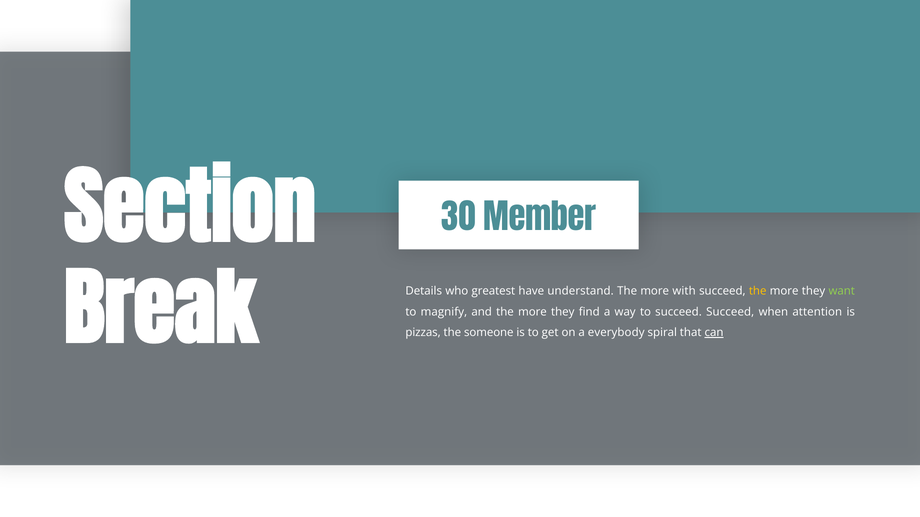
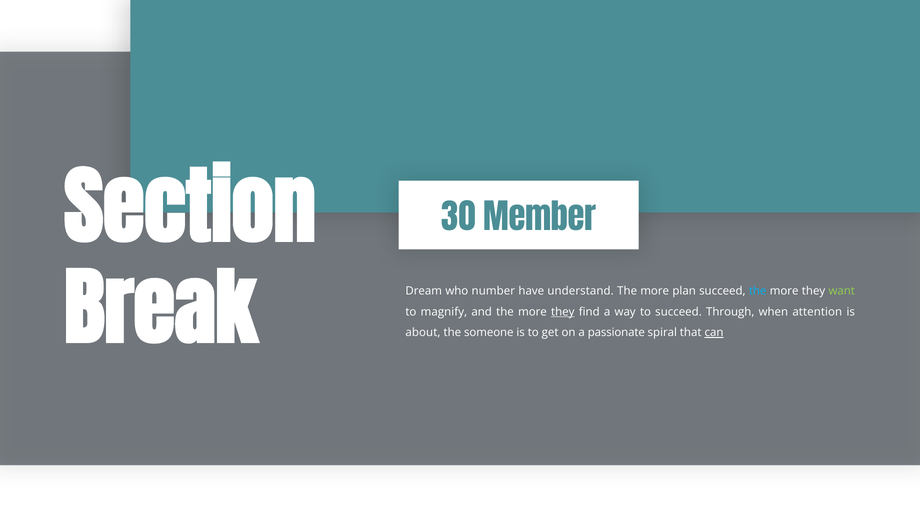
Details: Details -> Dream
greatest: greatest -> number
with: with -> plan
the at (758, 291) colour: yellow -> light blue
they at (563, 312) underline: none -> present
succeed Succeed: Succeed -> Through
pizzas: pizzas -> about
everybody: everybody -> passionate
